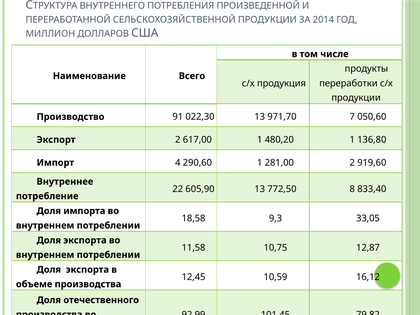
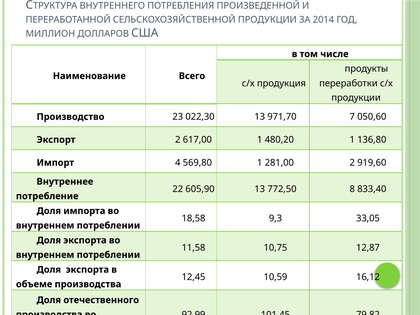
91: 91 -> 23
290,60: 290,60 -> 569,80
